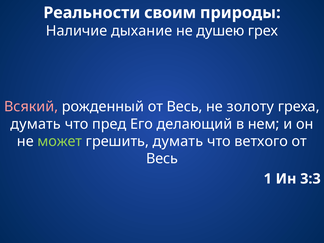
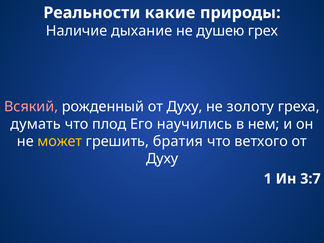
своим: своим -> какие
рожденный от Весь: Весь -> Духу
пред: пред -> плод
делающий: делающий -> научились
может colour: light green -> yellow
грешить думать: думать -> братия
Весь at (162, 159): Весь -> Духу
3:3: 3:3 -> 3:7
